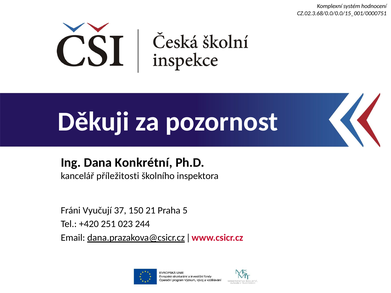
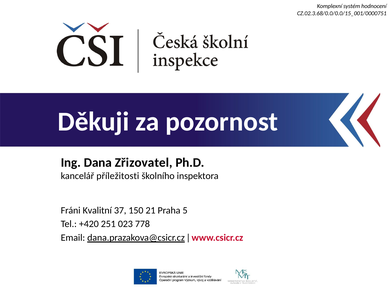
Konkrétní: Konkrétní -> Zřizovatel
Vyučují: Vyučují -> Kvalitní
244: 244 -> 778
